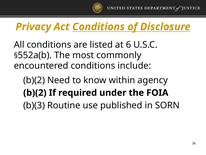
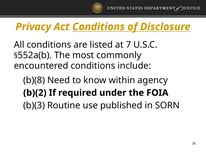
6: 6 -> 7
b)(2 at (34, 80): b)(2 -> b)(8
